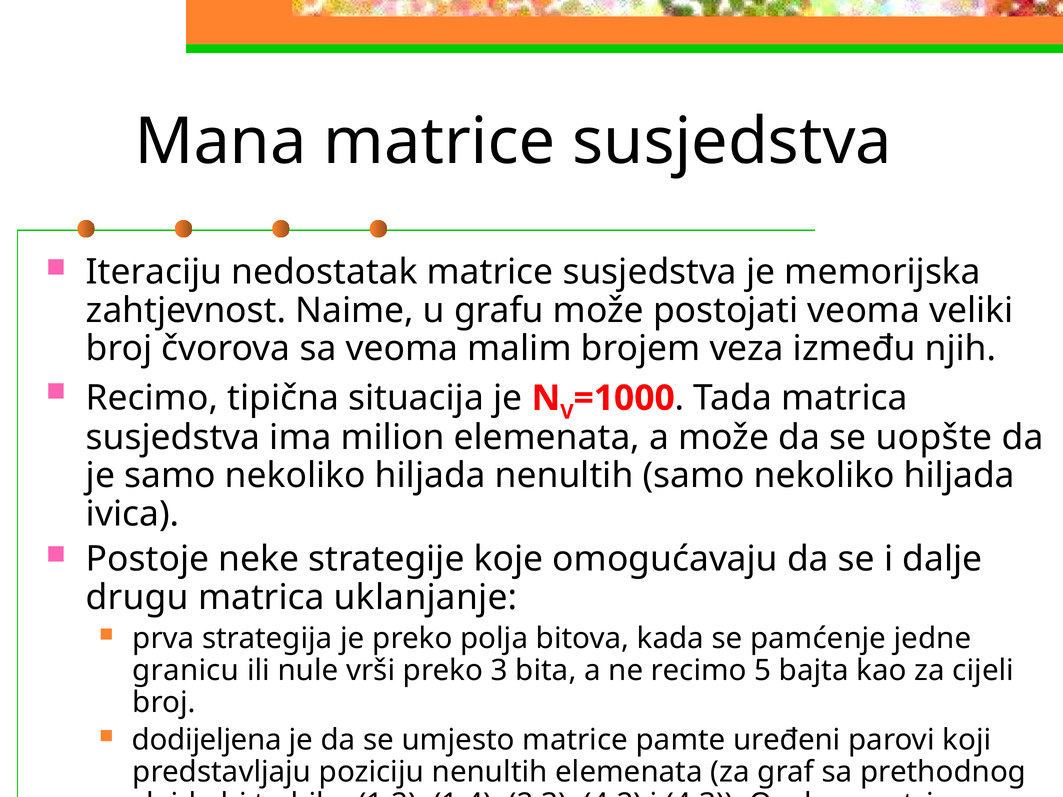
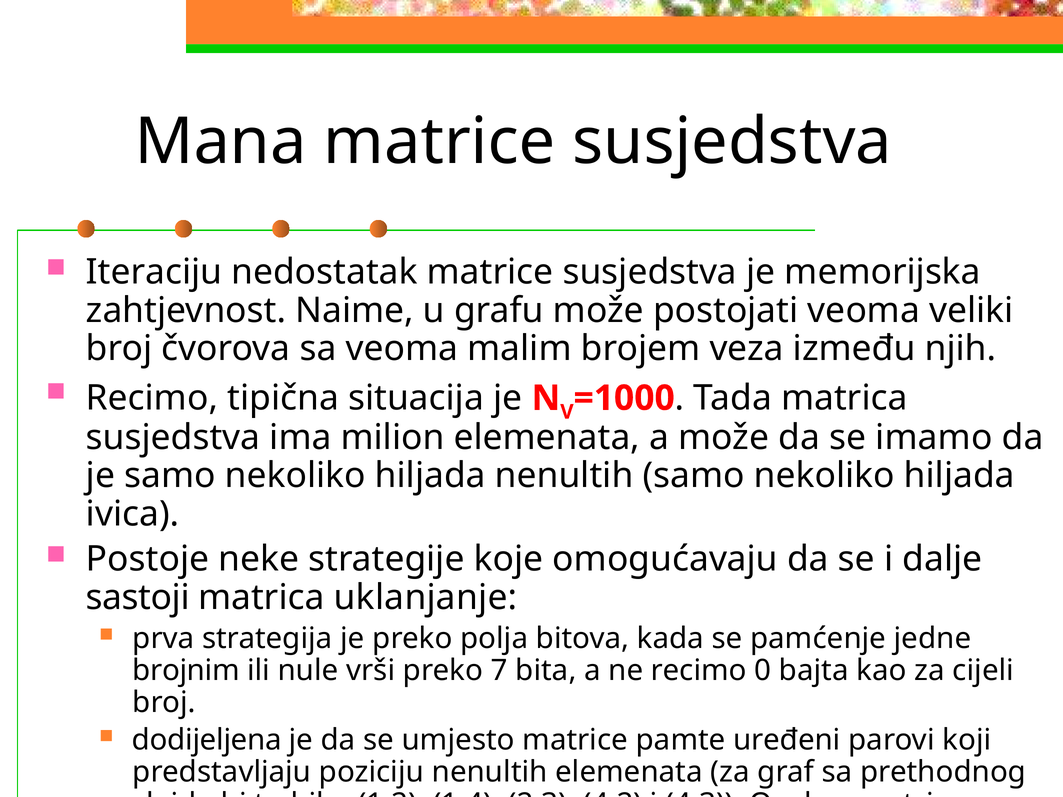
uopšte: uopšte -> imamo
drugu: drugu -> sastoji
granicu: granicu -> brojnim
3: 3 -> 7
5: 5 -> 0
